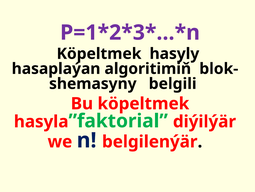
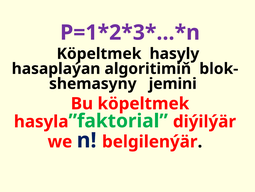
belgili: belgili -> jemini
